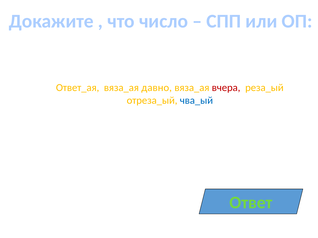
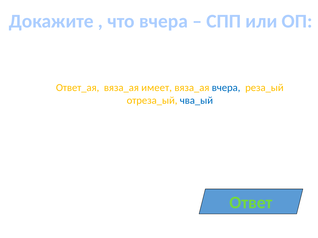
что число: число -> вчера
давно: давно -> имеет
вчера at (226, 88) colour: red -> blue
